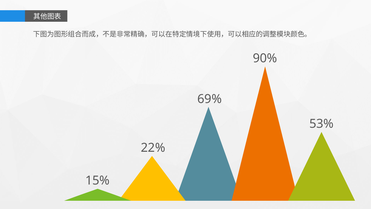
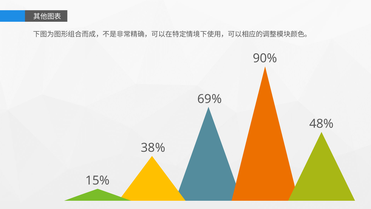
53%: 53% -> 48%
22%: 22% -> 38%
